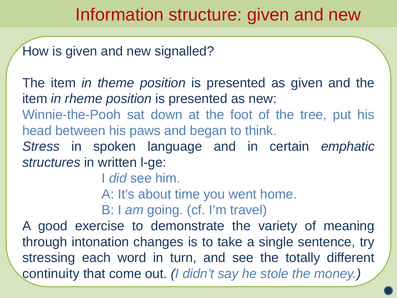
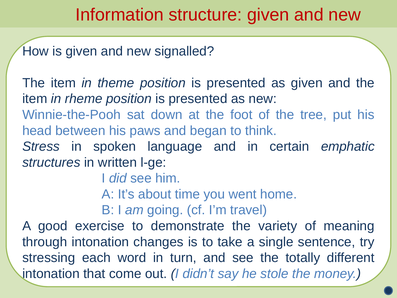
continuity at (51, 273): continuity -> intonation
